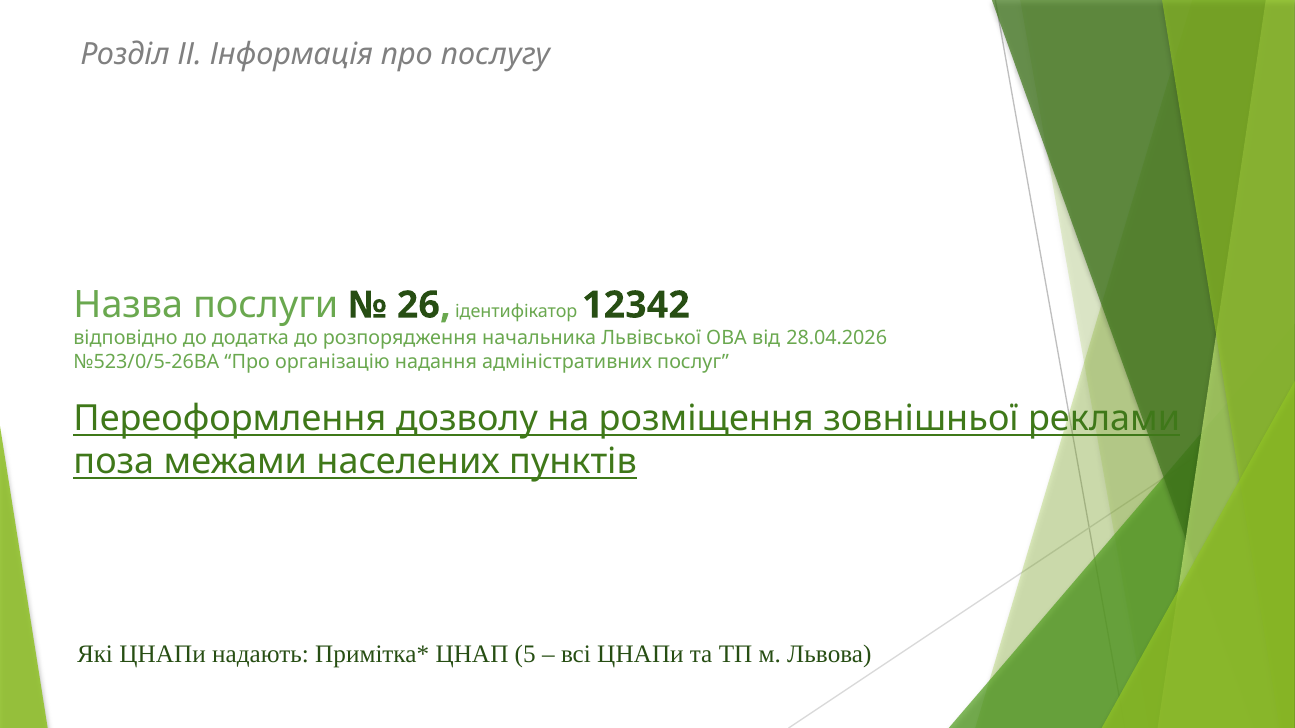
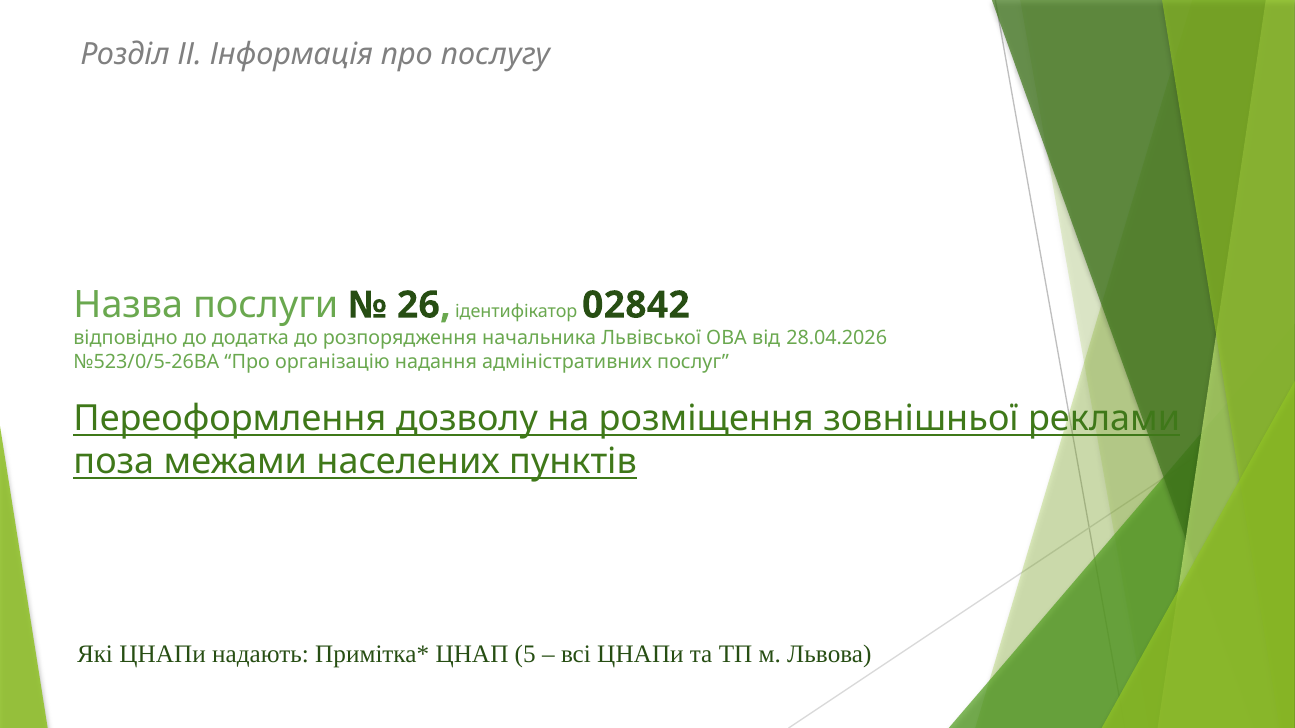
12342: 12342 -> 02842
